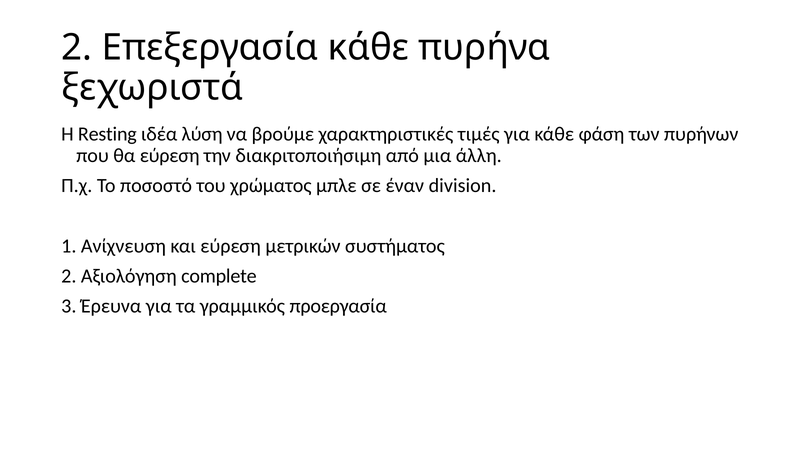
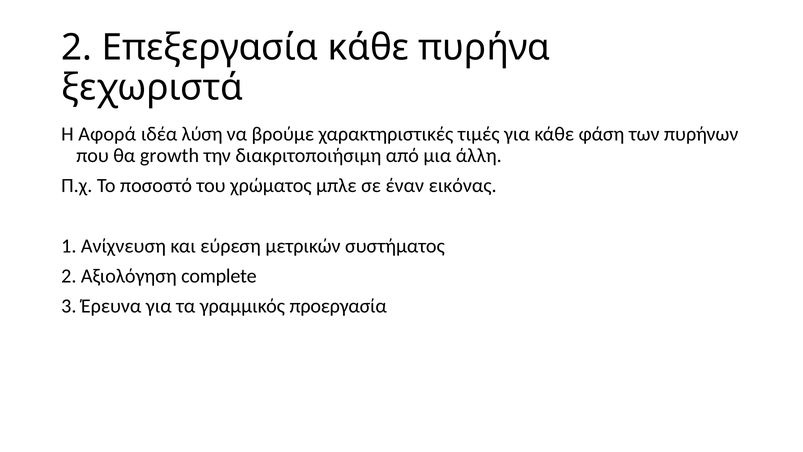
Resting: Resting -> Αφορά
θα εύρεση: εύρεση -> growth
division: division -> εικόνας
